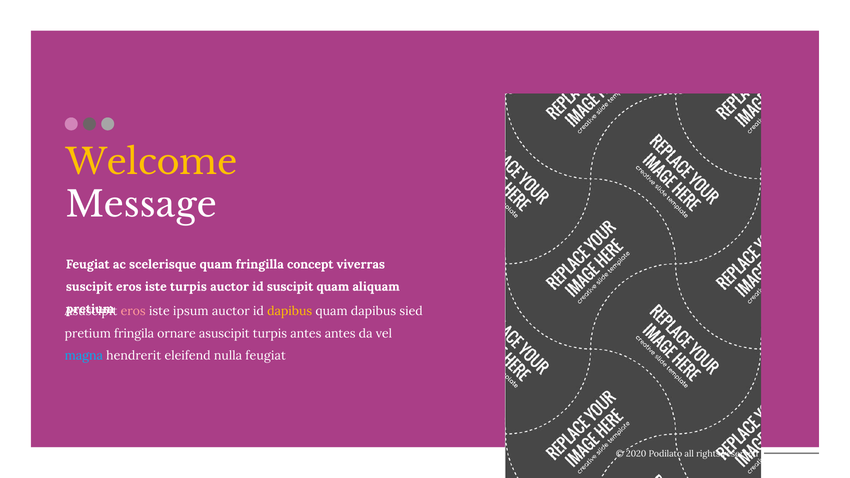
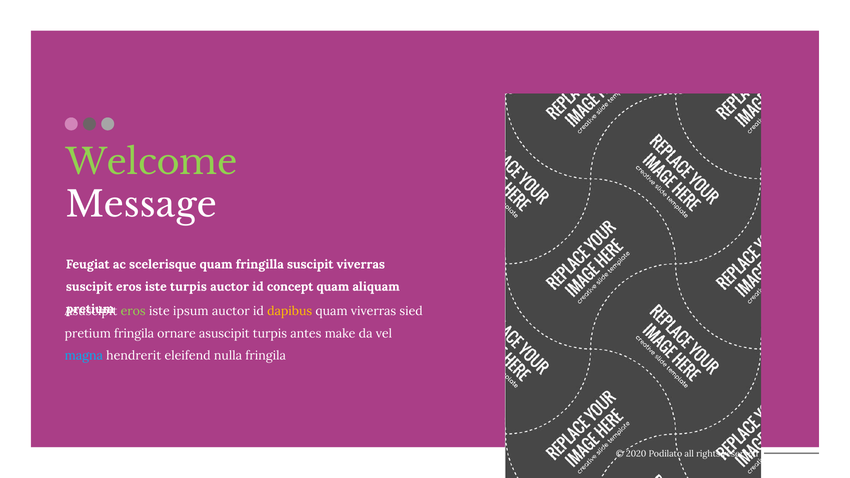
Welcome colour: yellow -> light green
fringilla concept: concept -> suscipit
id suscipit: suscipit -> concept
eros at (133, 311) colour: pink -> light green
quam dapibus: dapibus -> viverras
antes antes: antes -> make
nulla feugiat: feugiat -> fringila
